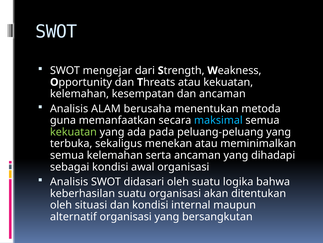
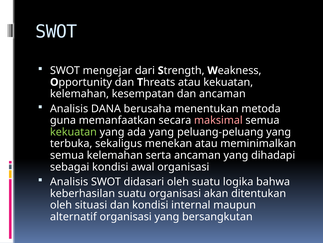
ALAM: ALAM -> DANA
maksimal colour: light blue -> pink
ada pada: pada -> yang
